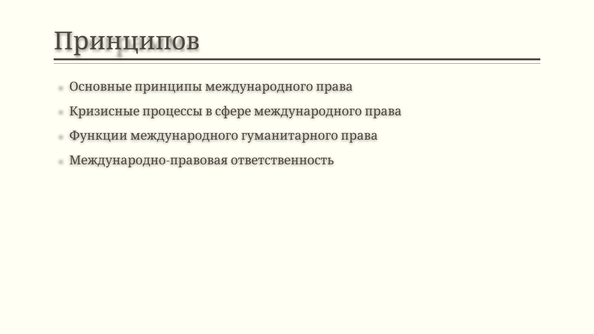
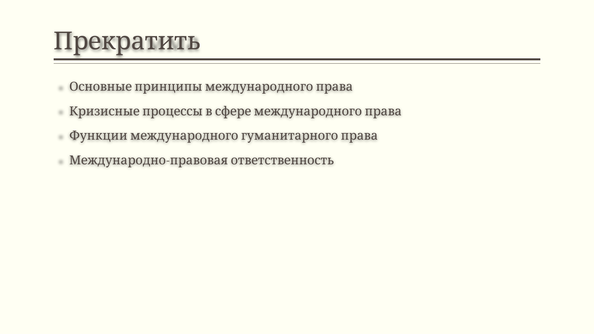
Принципов: Принципов -> Прекратить
